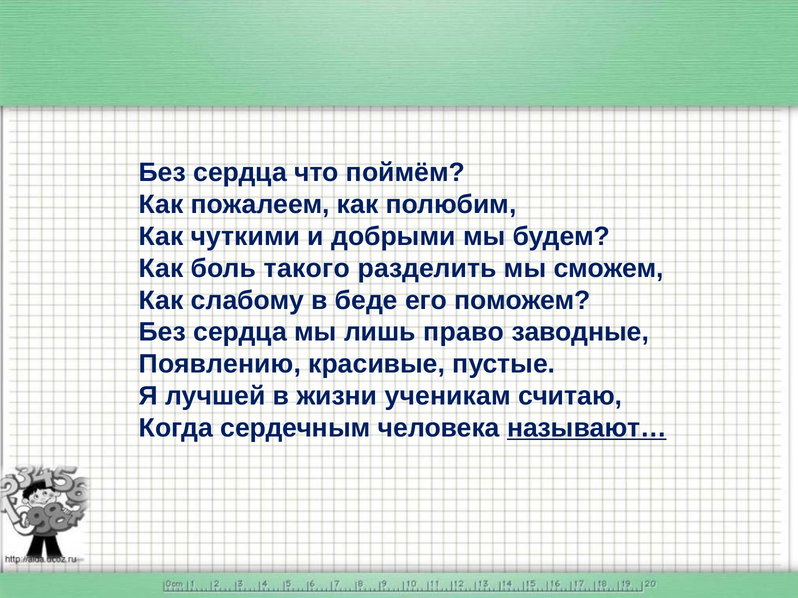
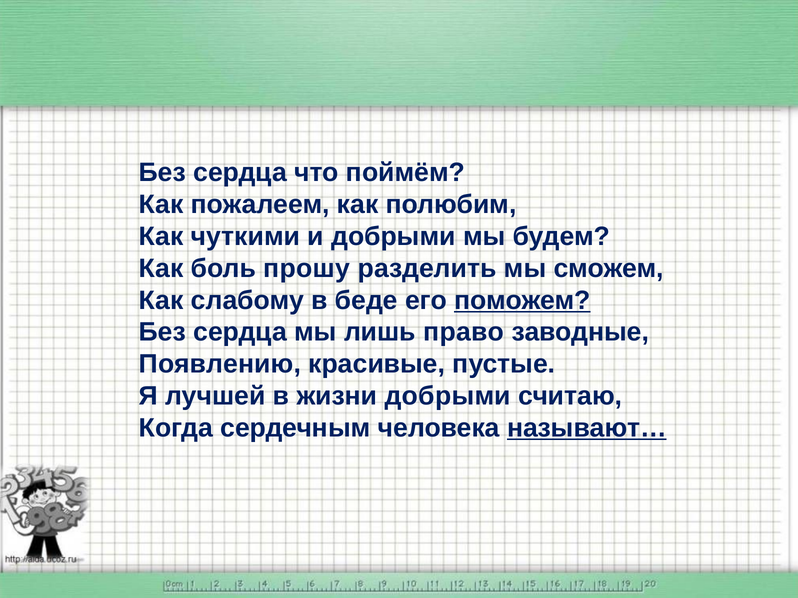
такого: такого -> прошу
поможем underline: none -> present
жизни ученикам: ученикам -> добрыми
